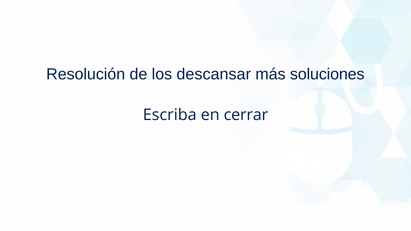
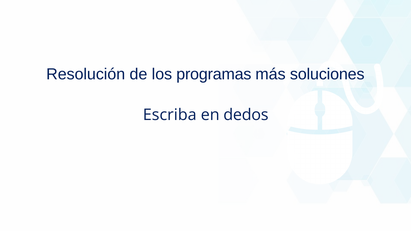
descansar: descansar -> programas
cerrar: cerrar -> dedos
